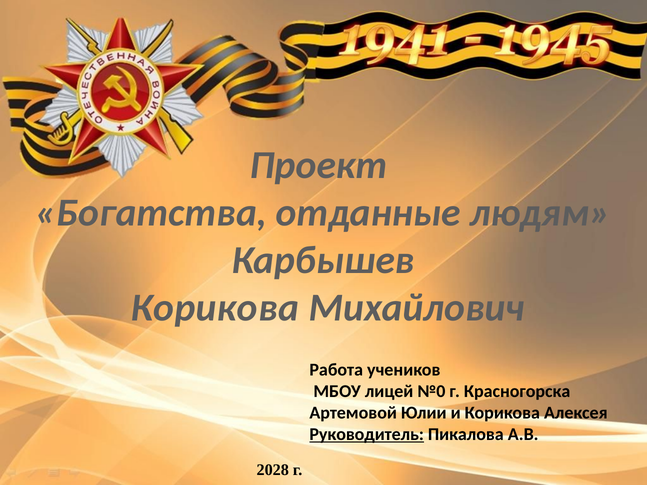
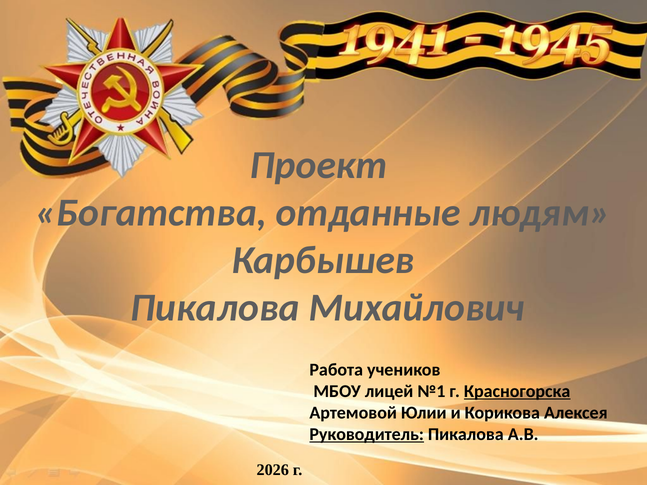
Корикова at (215, 308): Корикова -> Пикалова
№0: №0 -> №1
Красногорска underline: none -> present
2028: 2028 -> 2026
